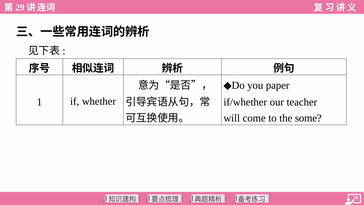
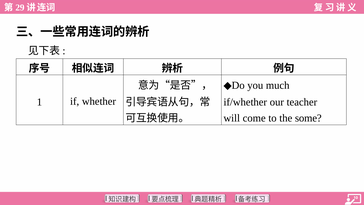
paper: paper -> much
